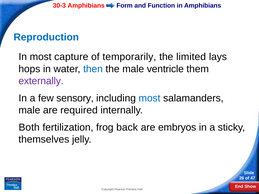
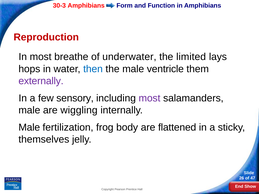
Reproduction colour: blue -> red
capture: capture -> breathe
temporarily: temporarily -> underwater
most at (150, 98) colour: blue -> purple
required: required -> wiggling
Both at (29, 127): Both -> Male
back: back -> body
embryos: embryos -> flattened
